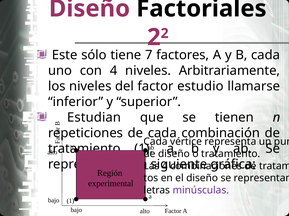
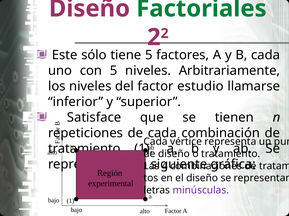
Factoriales colour: black -> green
tiene 7: 7 -> 5
con 4: 4 -> 5
Estudian: Estudian -> Satisface
